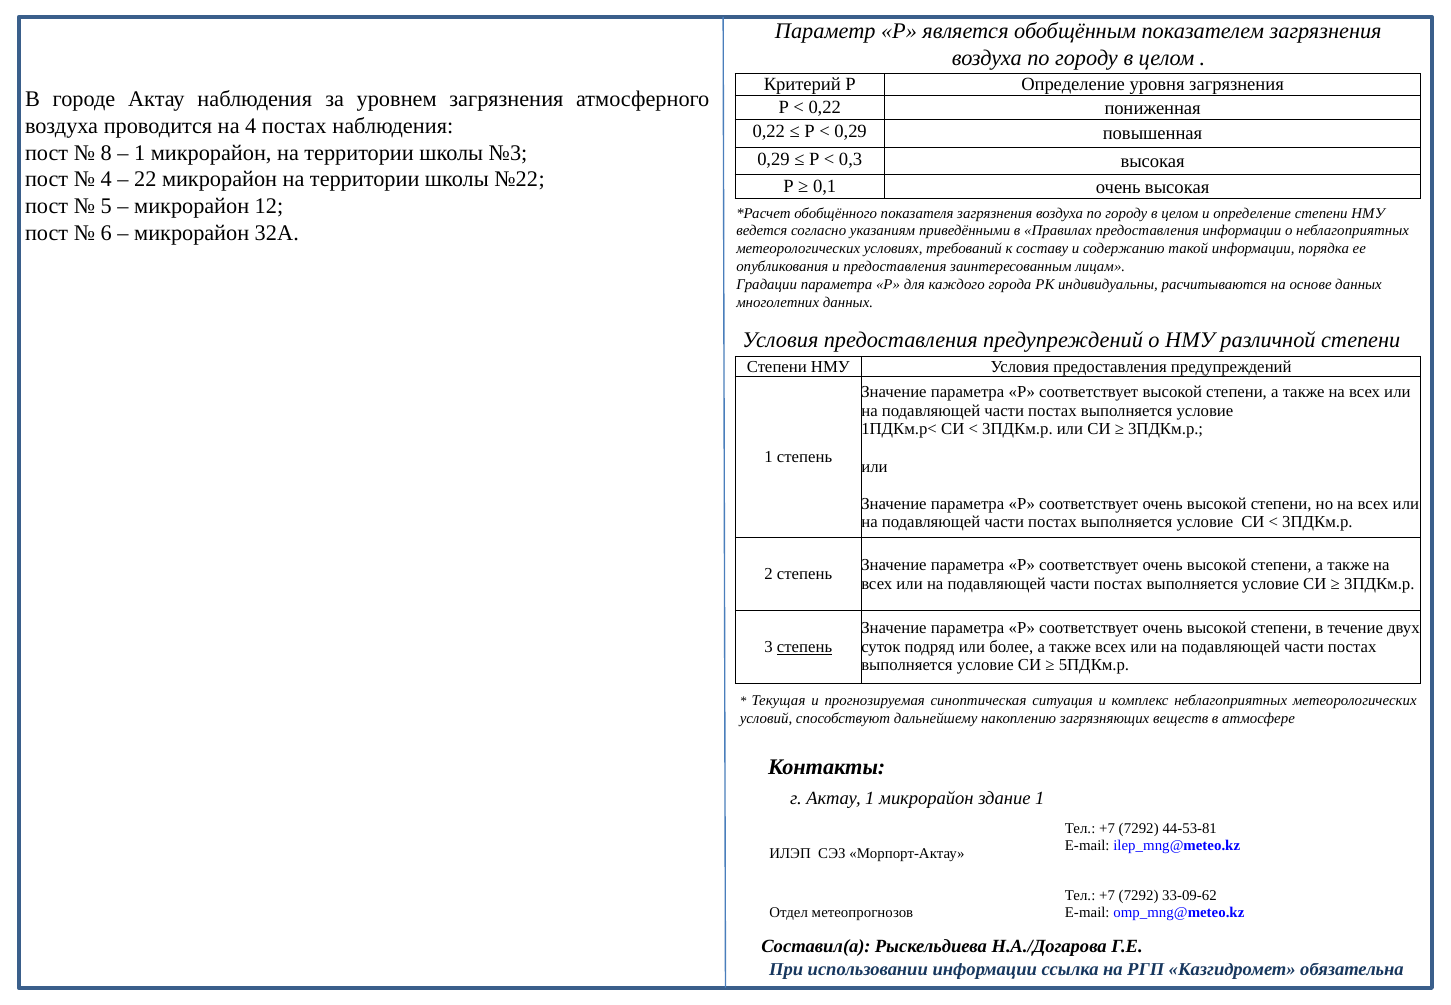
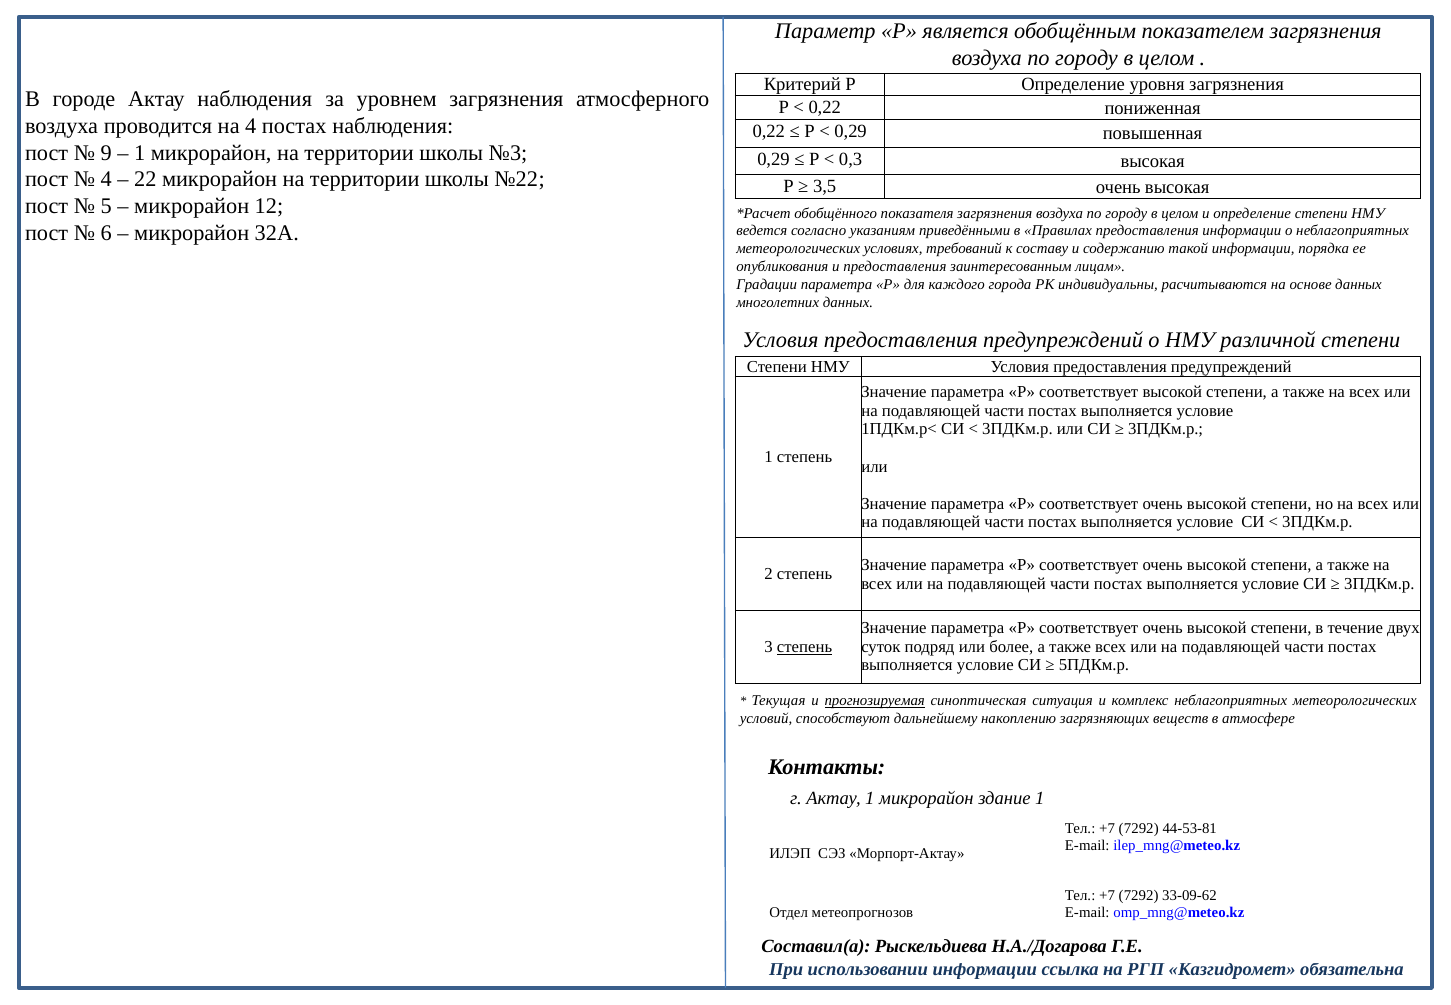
8: 8 -> 9
0,1: 0,1 -> 3,5
прогнозируемая underline: none -> present
